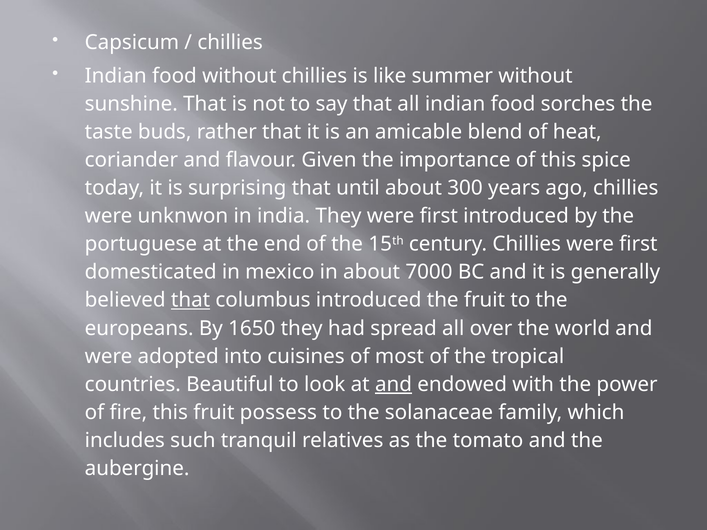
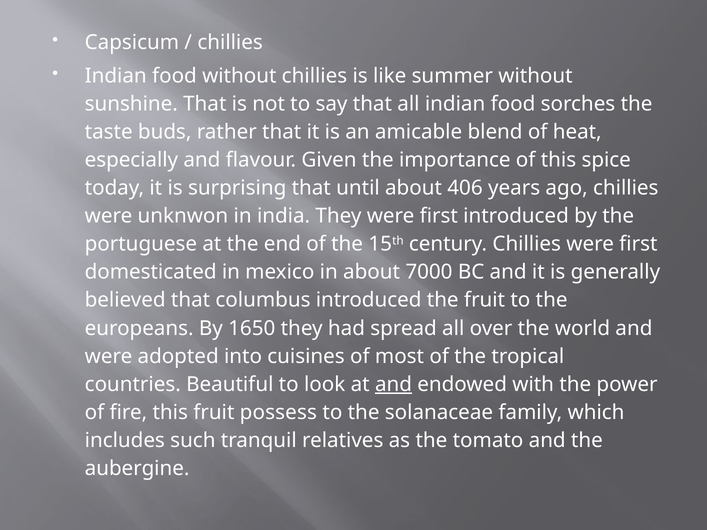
coriander: coriander -> especially
300: 300 -> 406
that at (191, 300) underline: present -> none
